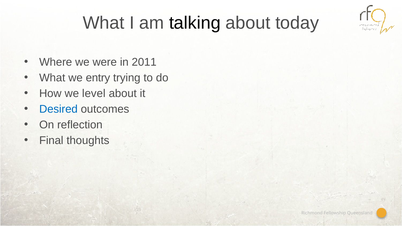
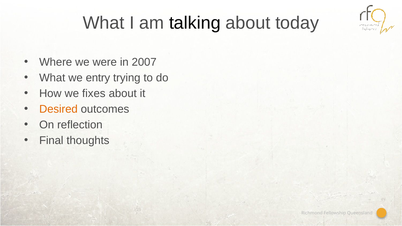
2011: 2011 -> 2007
level: level -> fixes
Desired colour: blue -> orange
